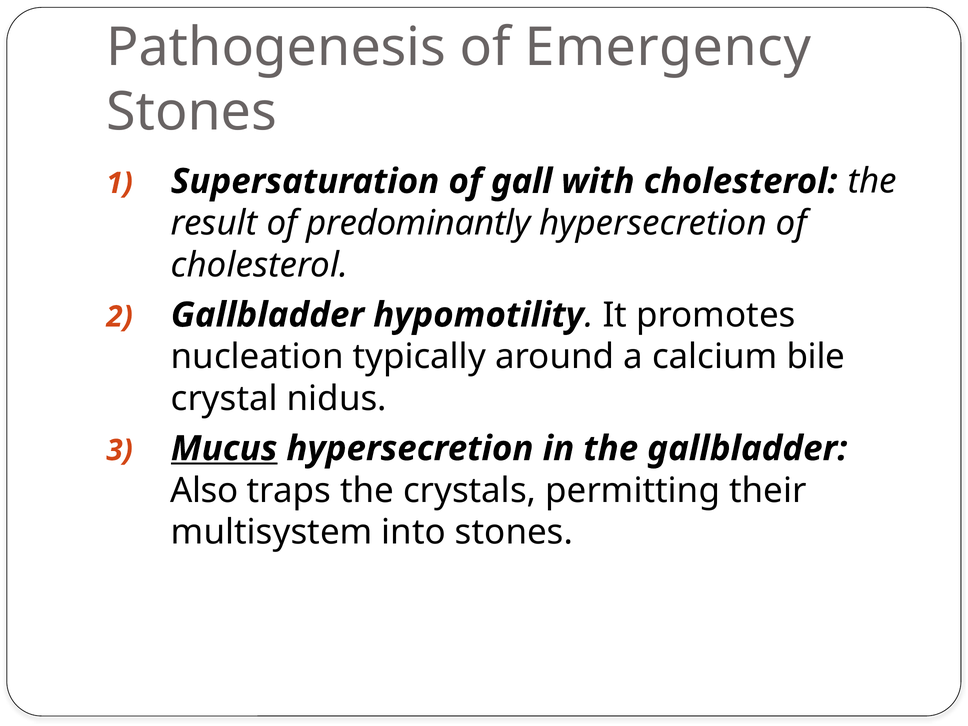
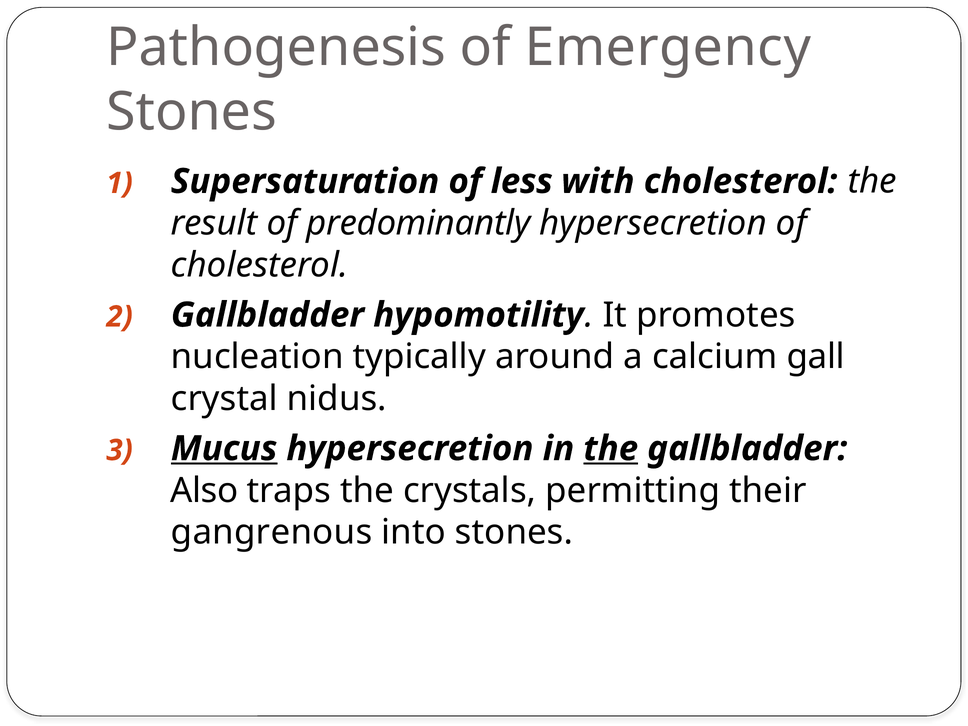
gall: gall -> less
bile: bile -> gall
the at (611, 449) underline: none -> present
multisystem: multisystem -> gangrenous
